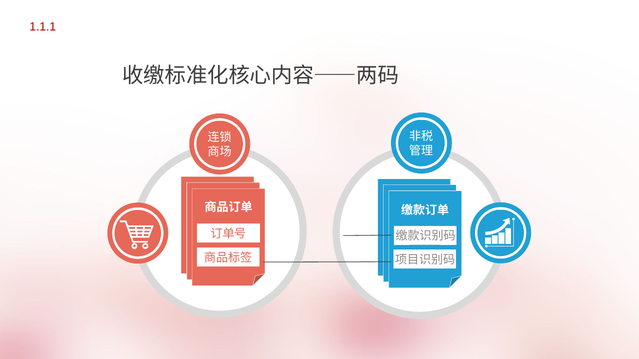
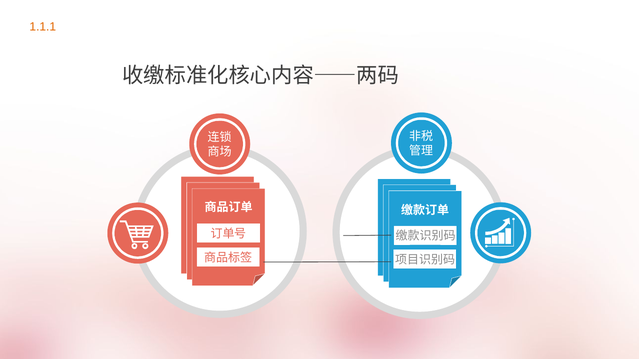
1.1.1 colour: red -> orange
